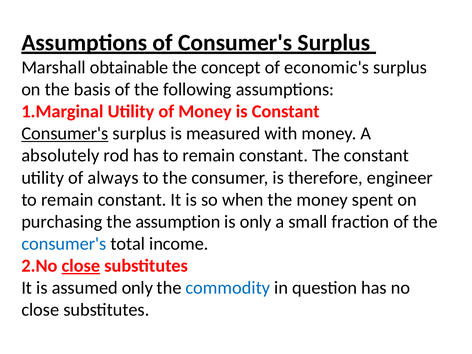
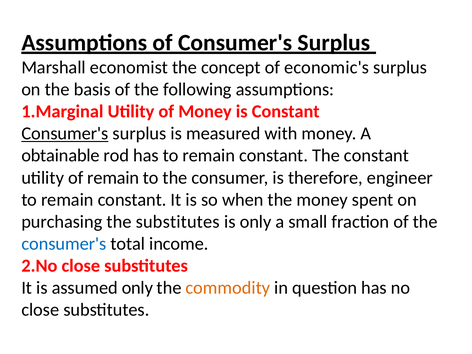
obtainable: obtainable -> economist
absolutely: absolutely -> obtainable
of always: always -> remain
the assumption: assumption -> substitutes
close at (81, 266) underline: present -> none
commodity colour: blue -> orange
